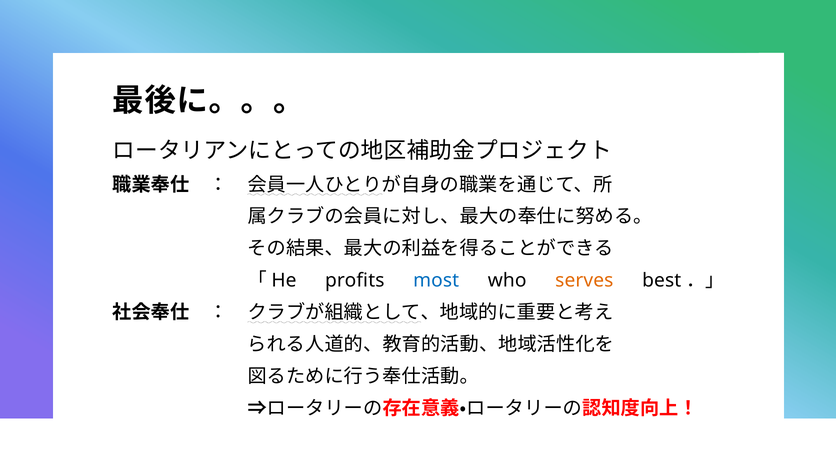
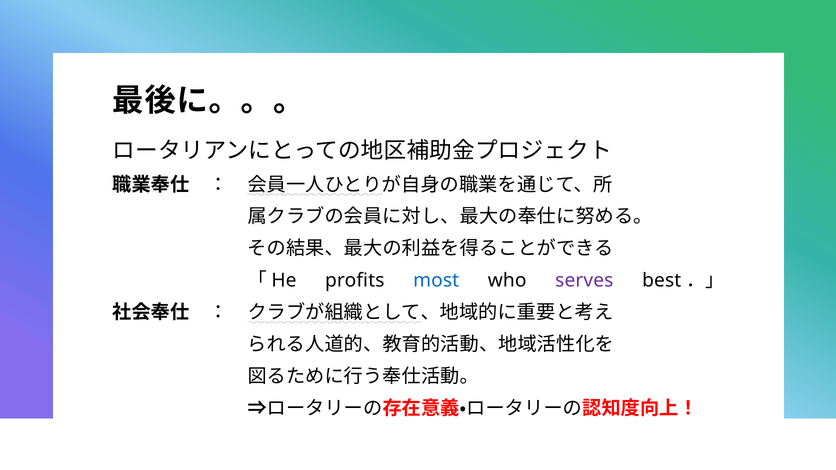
serves colour: orange -> purple
